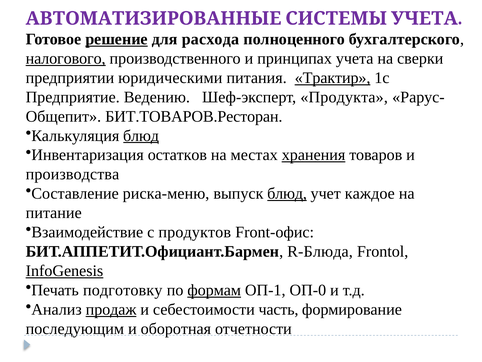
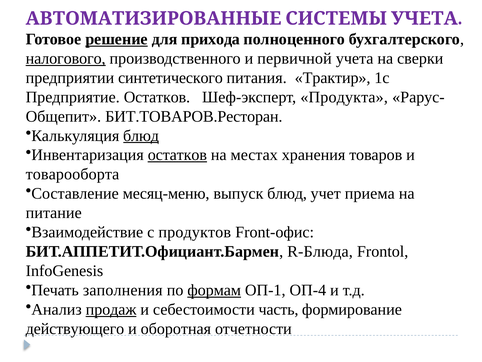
расхода: расхода -> прихода
принципах: принципах -> первичной
юридическими: юридическими -> синтетического
Трактир underline: present -> none
Предприятие Ведению: Ведению -> Остатков
остатков at (177, 155) underline: none -> present
хранения underline: present -> none
производства: производства -> товарооборта
риска-меню: риска-меню -> месяц-меню
блюд at (287, 193) underline: present -> none
каждое: каждое -> приема
InfoGenesis underline: present -> none
подготовку: подготовку -> заполнения
ОП-0: ОП-0 -> ОП-4
последующим: последующим -> действующего
